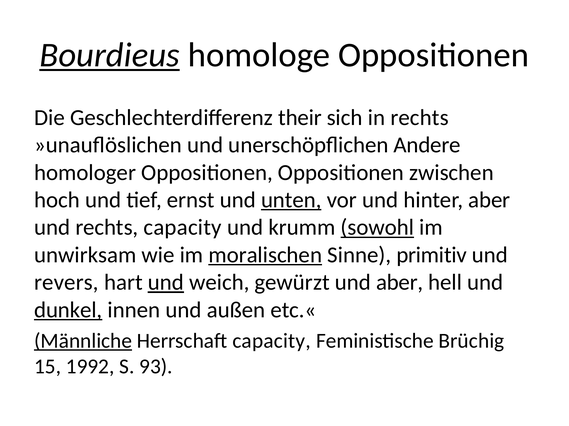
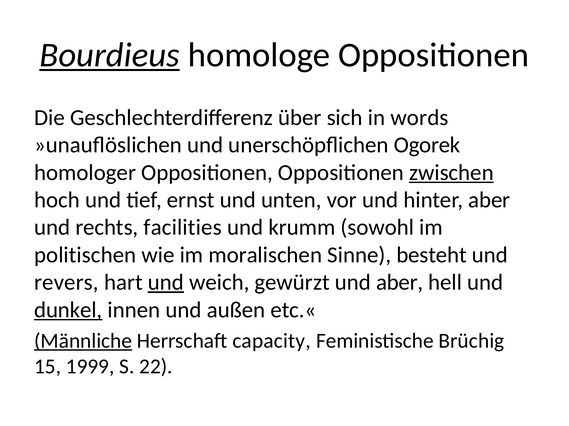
their: their -> über
in rechts: rechts -> words
Andere: Andere -> Ogorek
zwischen underline: none -> present
unten underline: present -> none
rechts capacity: capacity -> facilities
sowohl underline: present -> none
unwirksam: unwirksam -> politischen
moralischen underline: present -> none
primitiv: primitiv -> besteht
1992: 1992 -> 1999
93: 93 -> 22
